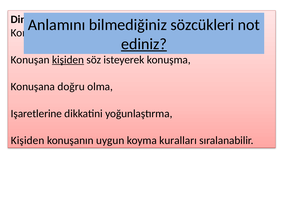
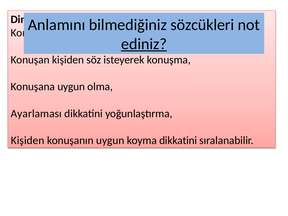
kişiden at (68, 60) underline: present -> none
Konuşana doğru: doğru -> uygun
Işaretlerine: Işaretlerine -> Ayarlaması
koyma kuralları: kuralları -> dikkatini
